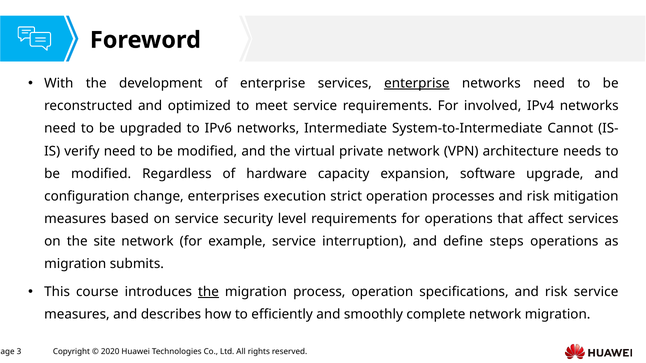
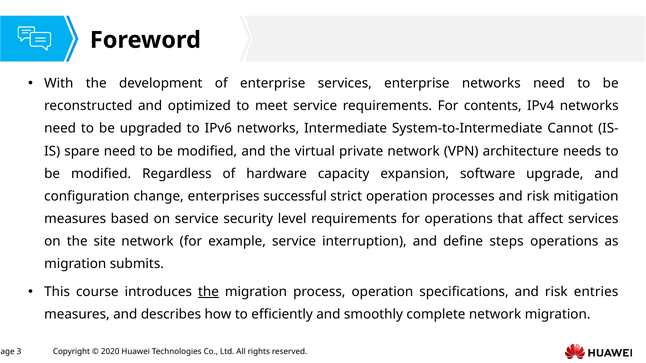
enterprise at (417, 83) underline: present -> none
involved: involved -> contents
verify: verify -> spare
execution: execution -> successful
risk service: service -> entries
